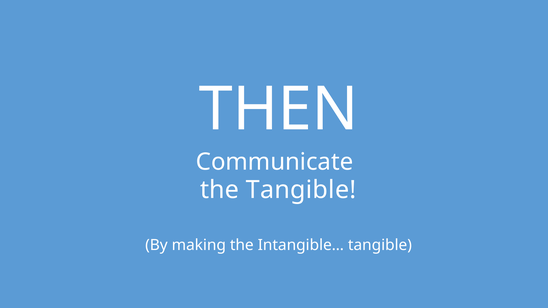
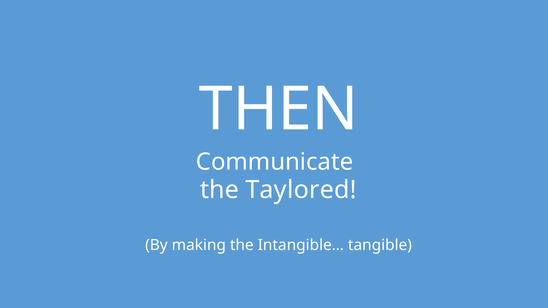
the Tangible: Tangible -> Taylored
